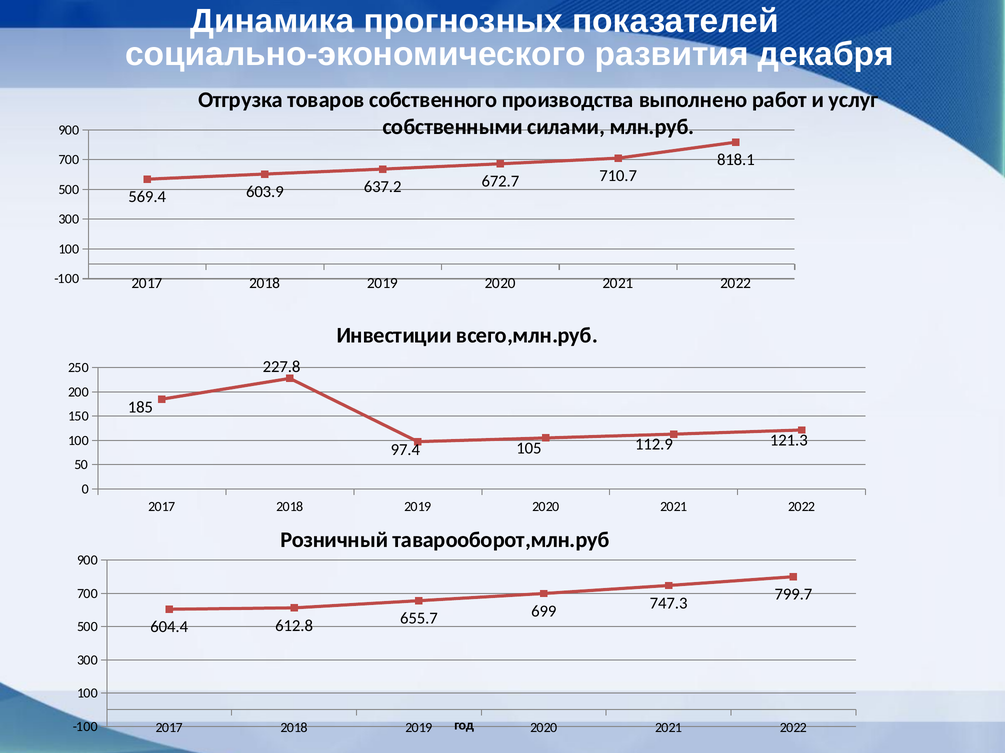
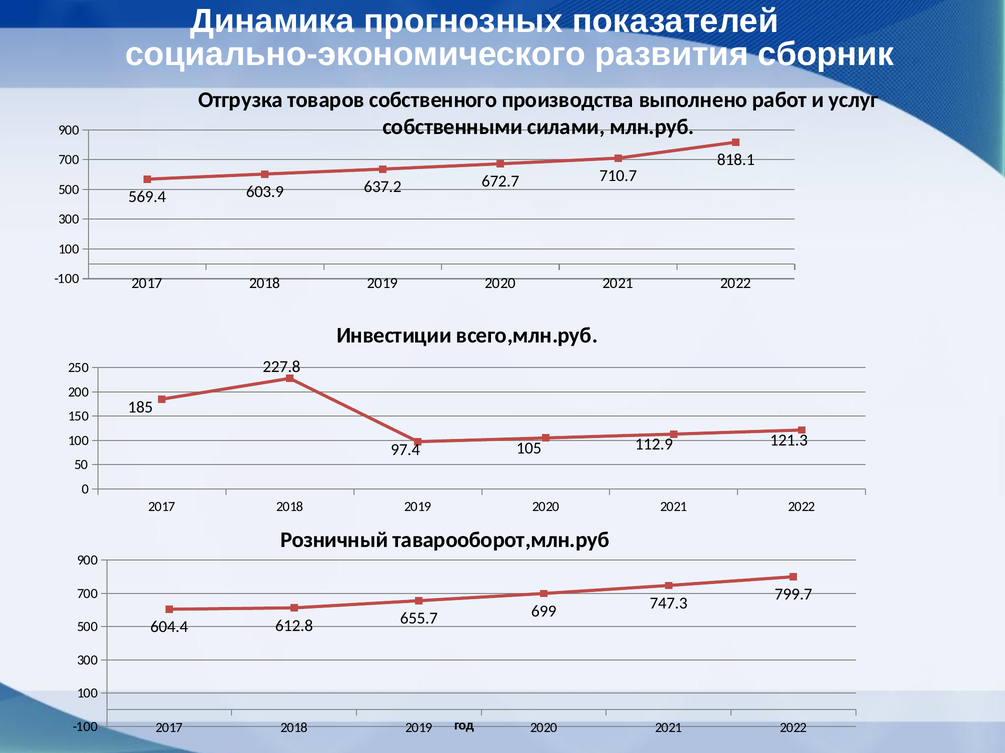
декабря: декабря -> сборник
